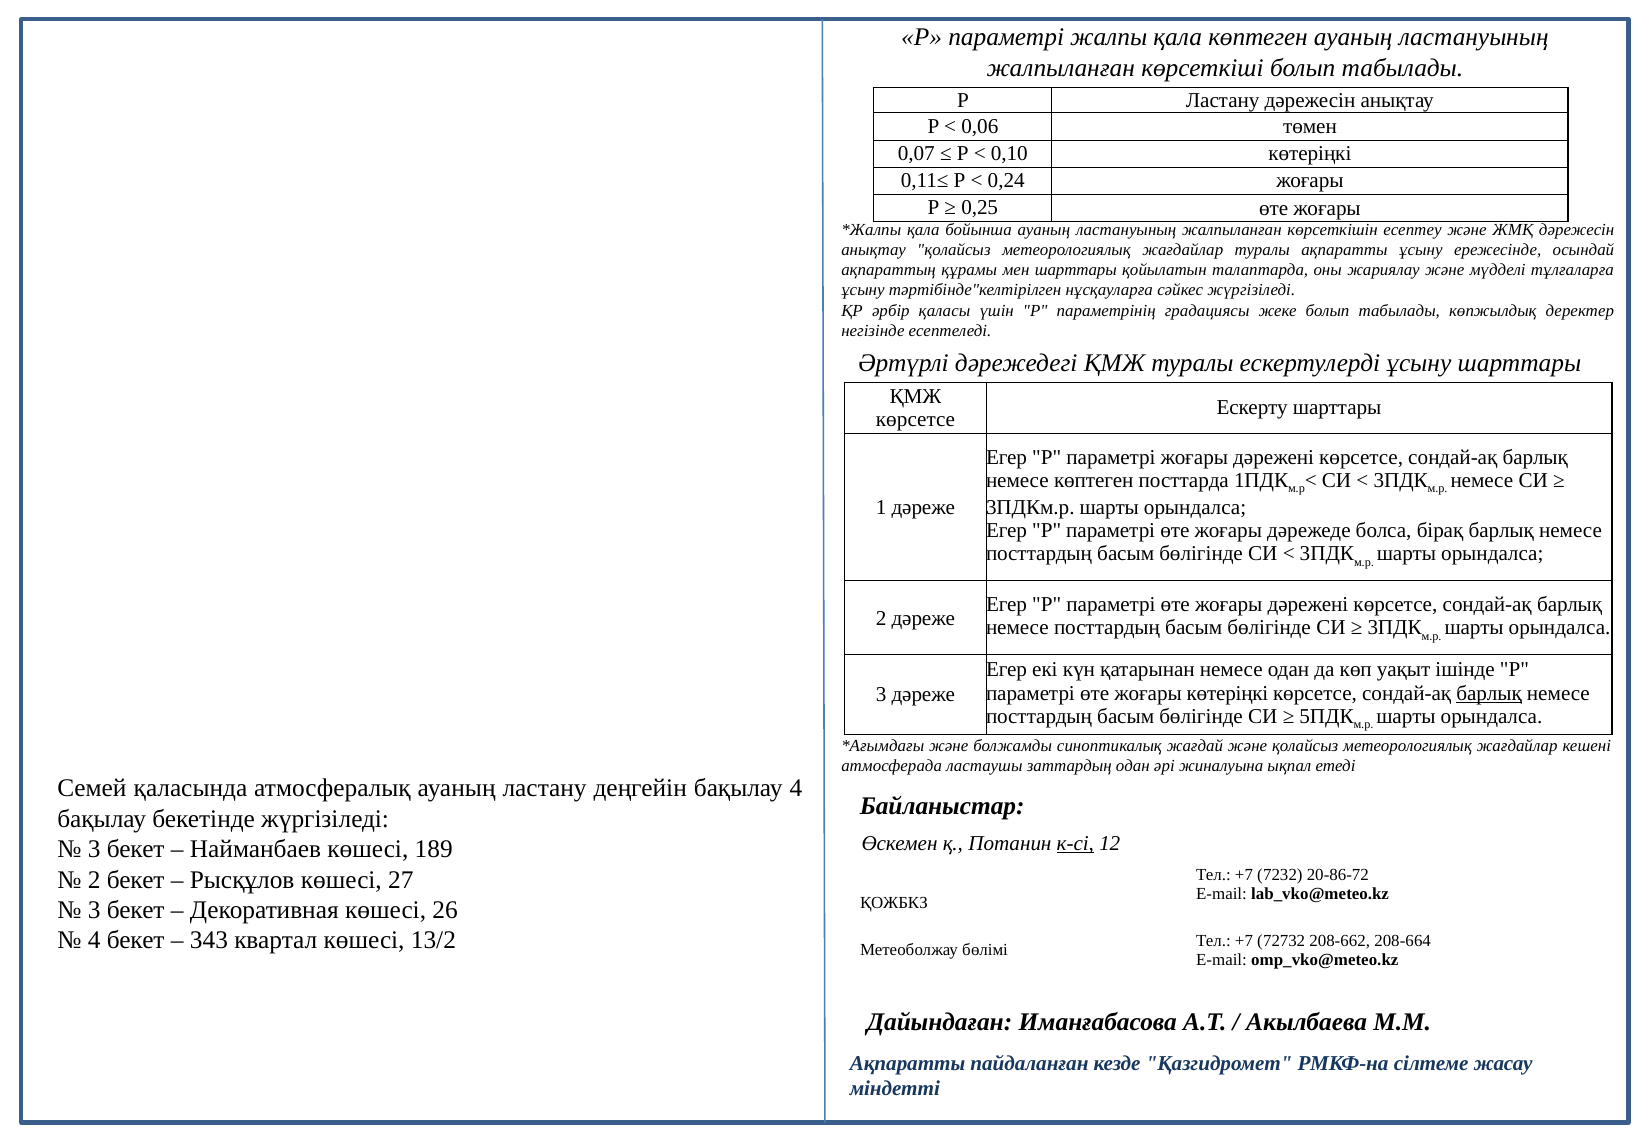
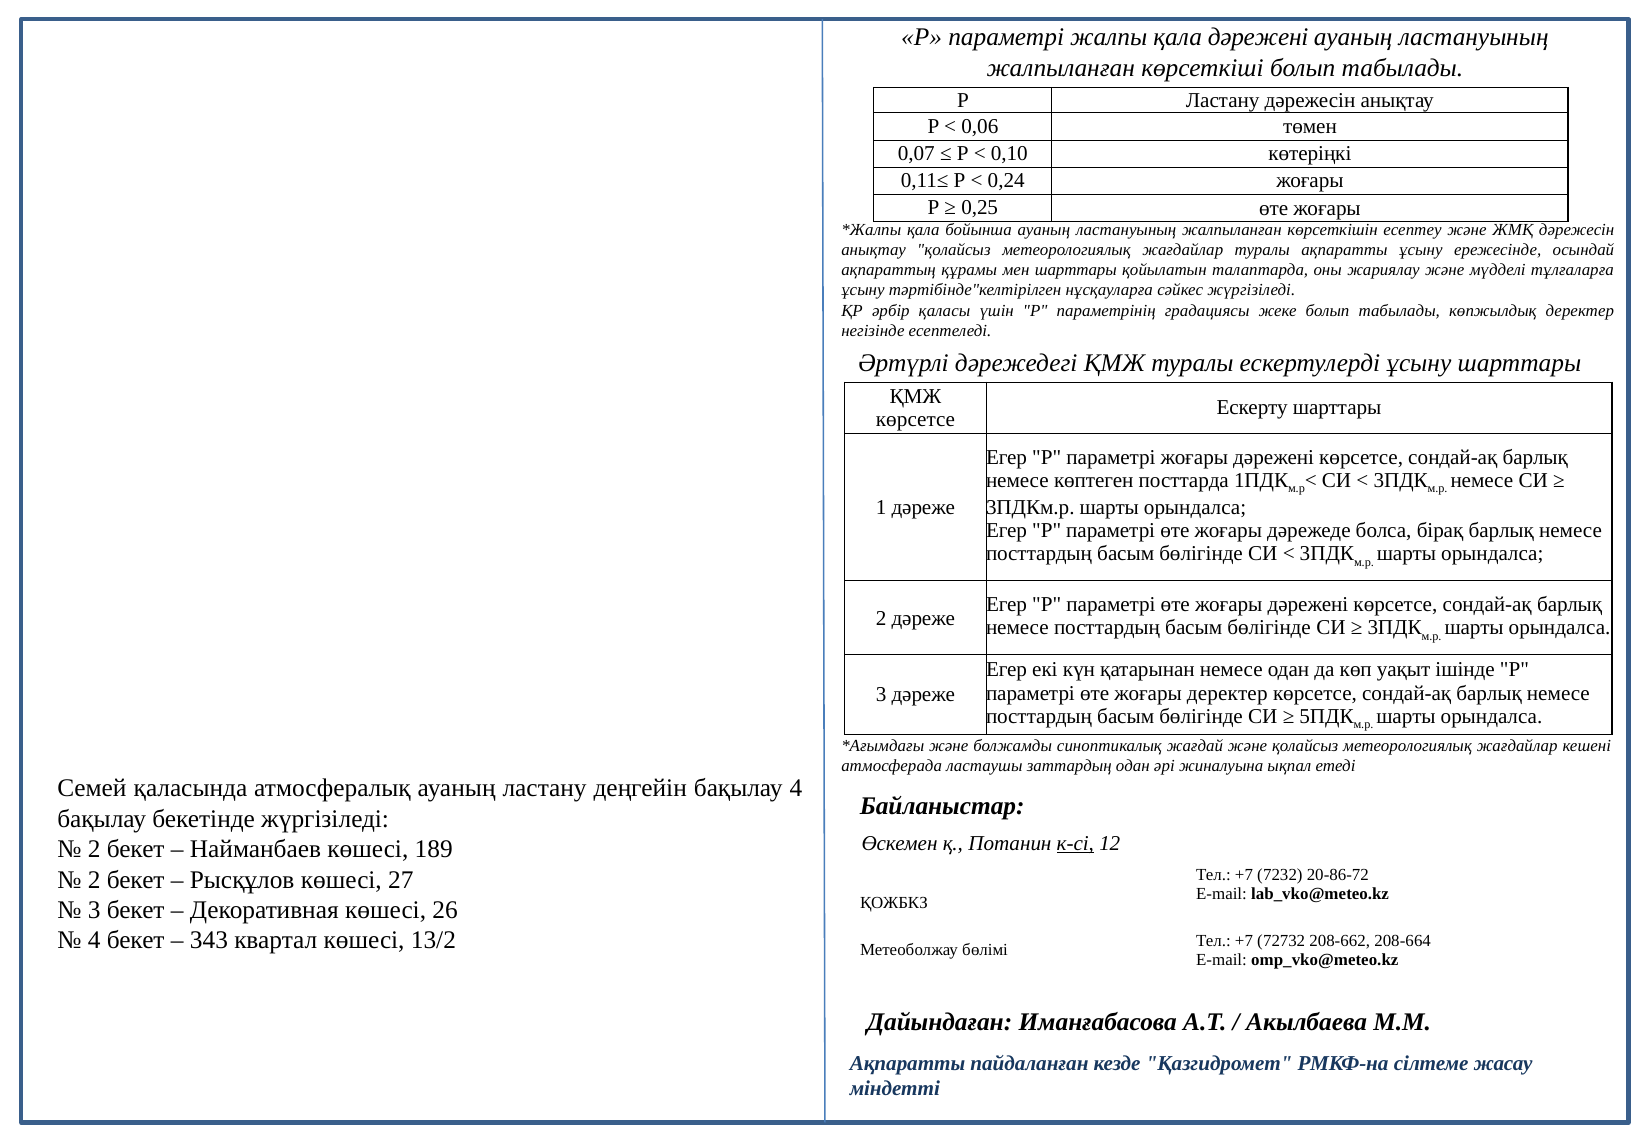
қала көптеген: көптеген -> дәрежені
жоғары көтеріңкі: көтеріңкі -> деректер
барлық at (1489, 693) underline: present -> none
3 at (94, 849): 3 -> 2
